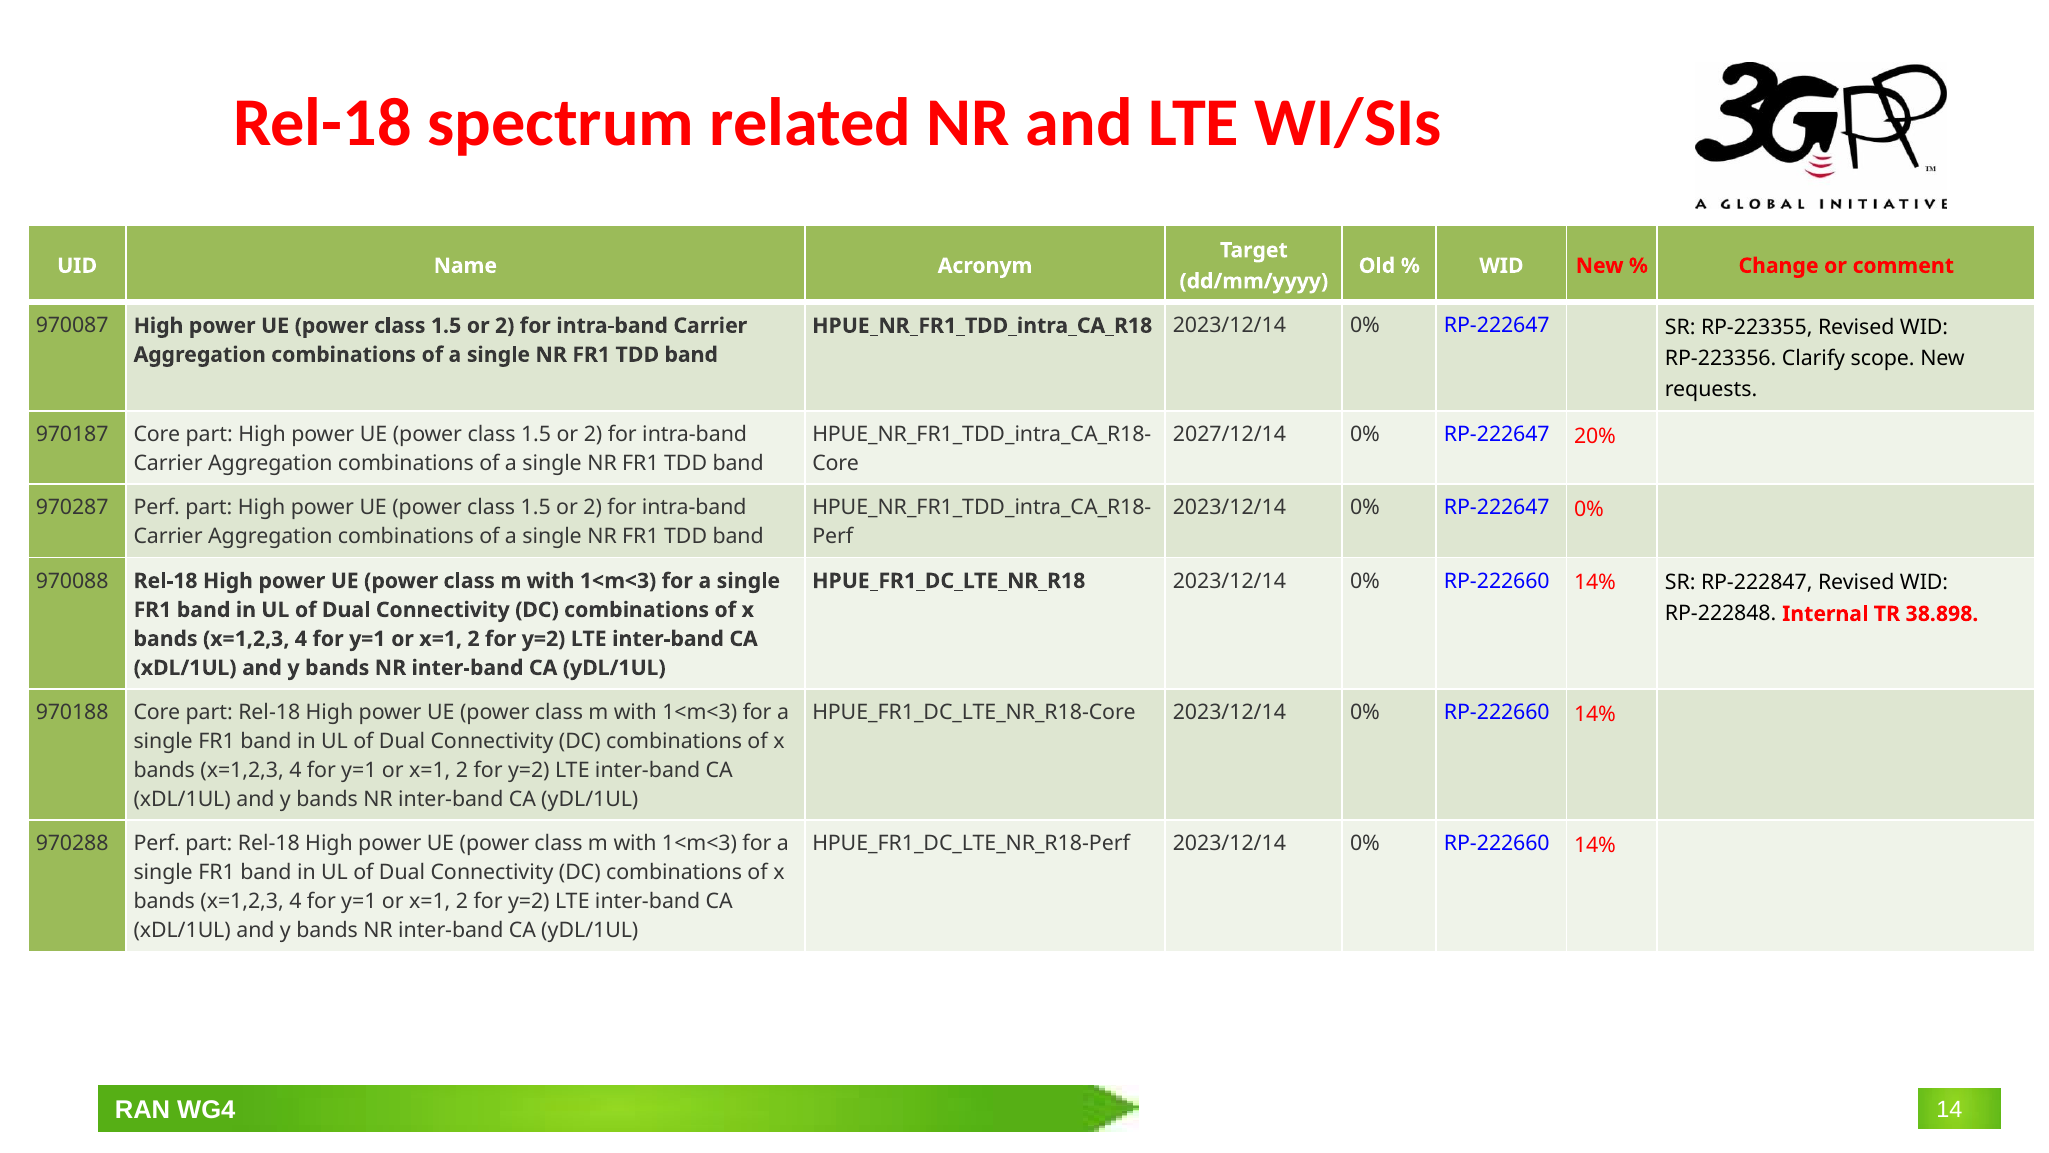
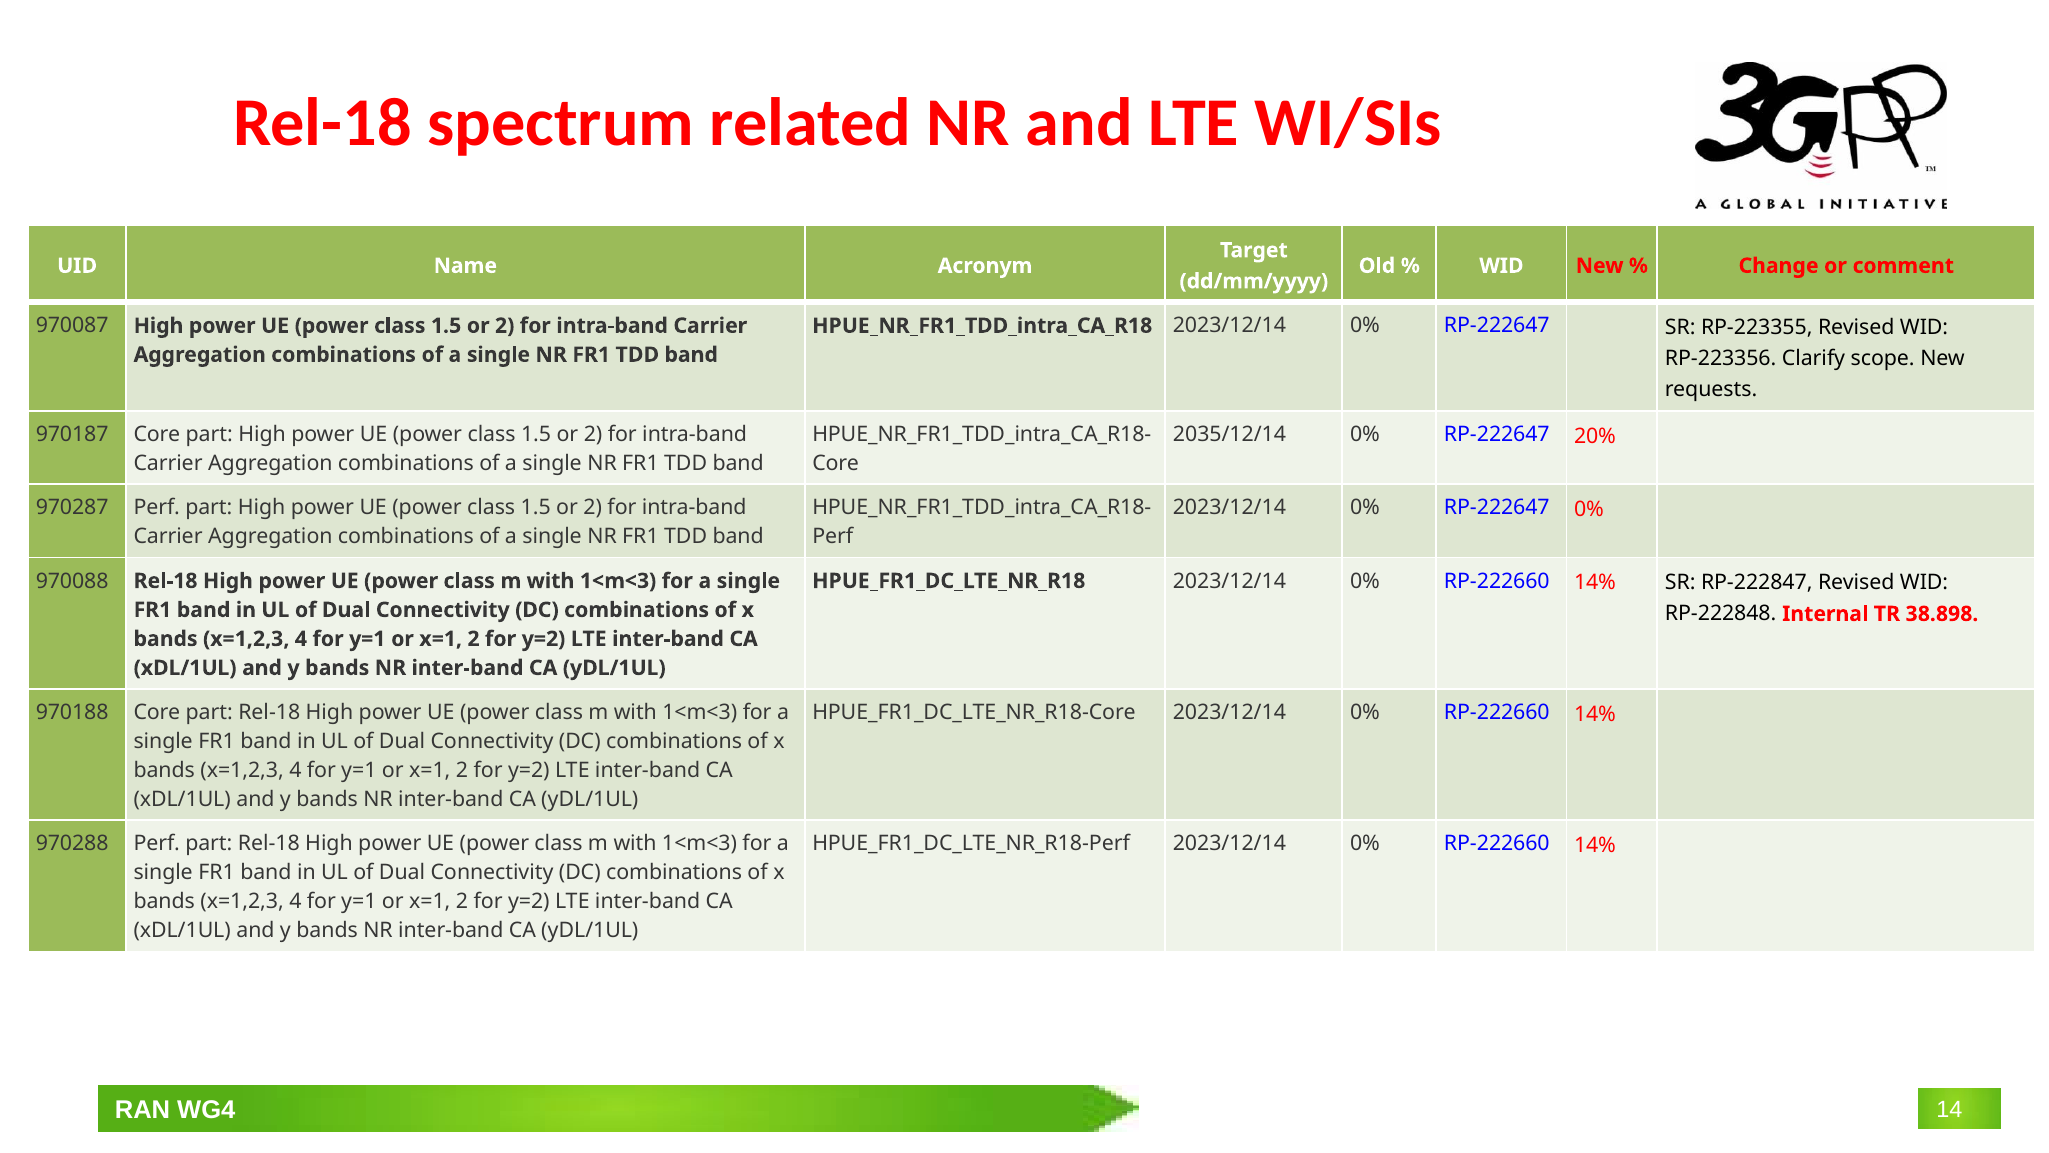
2027/12/14: 2027/12/14 -> 2035/12/14
